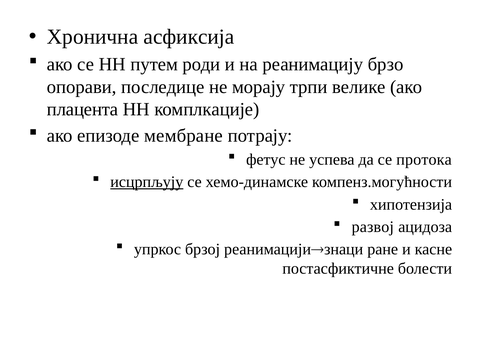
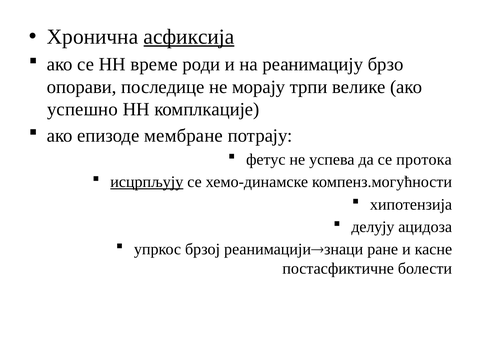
асфиксија underline: none -> present
путем: путем -> време
плацента: плацента -> успешно
развој: развој -> делују
